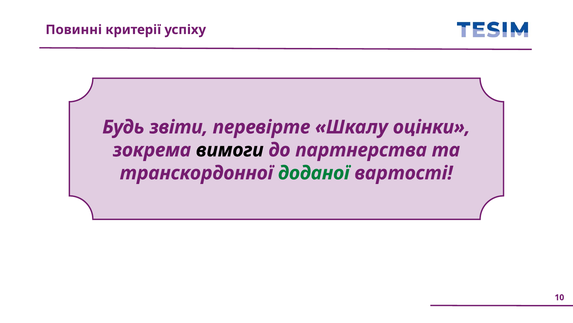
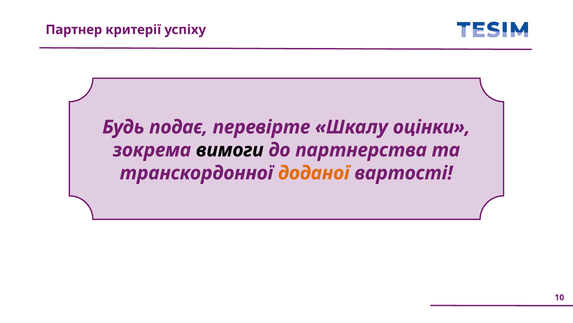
Повинні: Повинні -> Партнер
звіти: звіти -> подає
доданої colour: green -> orange
